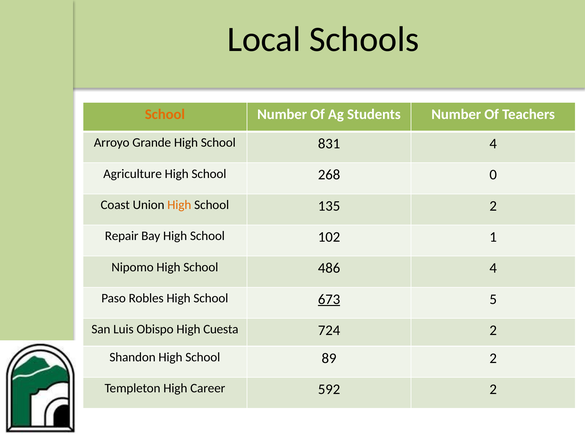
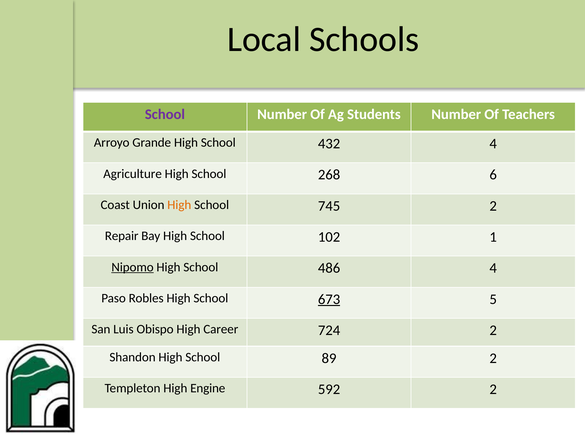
School at (165, 114) colour: orange -> purple
831: 831 -> 432
0: 0 -> 6
135: 135 -> 745
Nipomo underline: none -> present
Cuesta: Cuesta -> Career
Career: Career -> Engine
